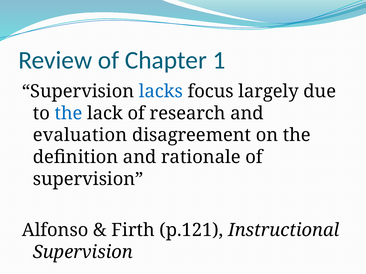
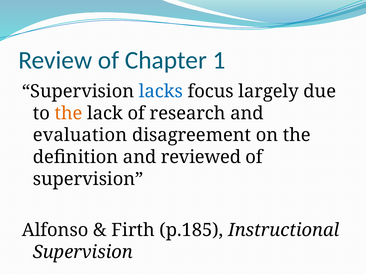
the at (69, 113) colour: blue -> orange
rationale: rationale -> reviewed
p.121: p.121 -> p.185
